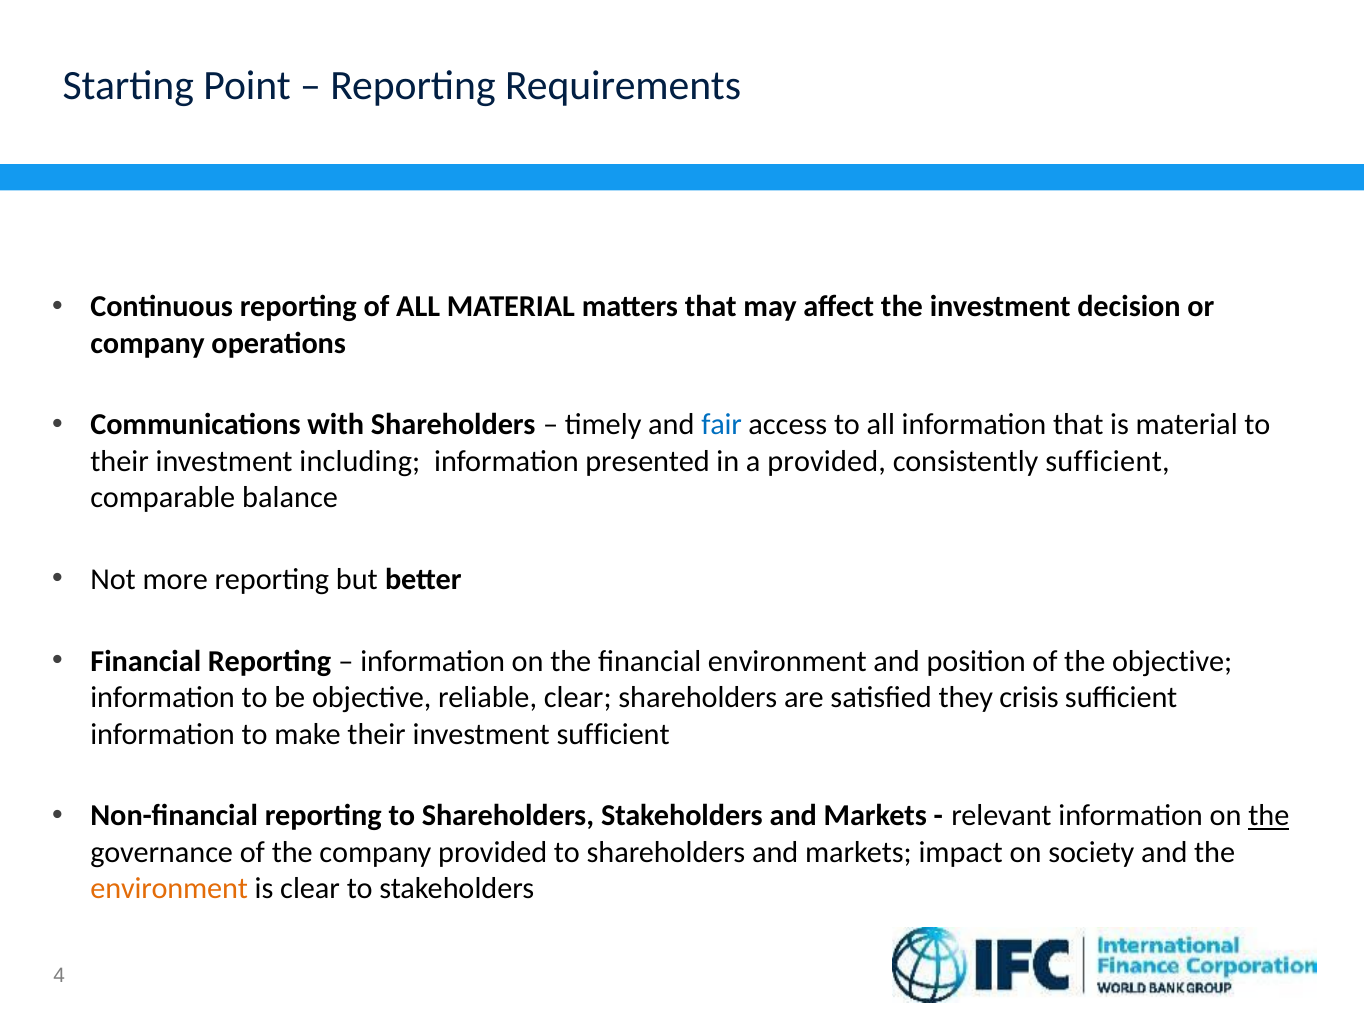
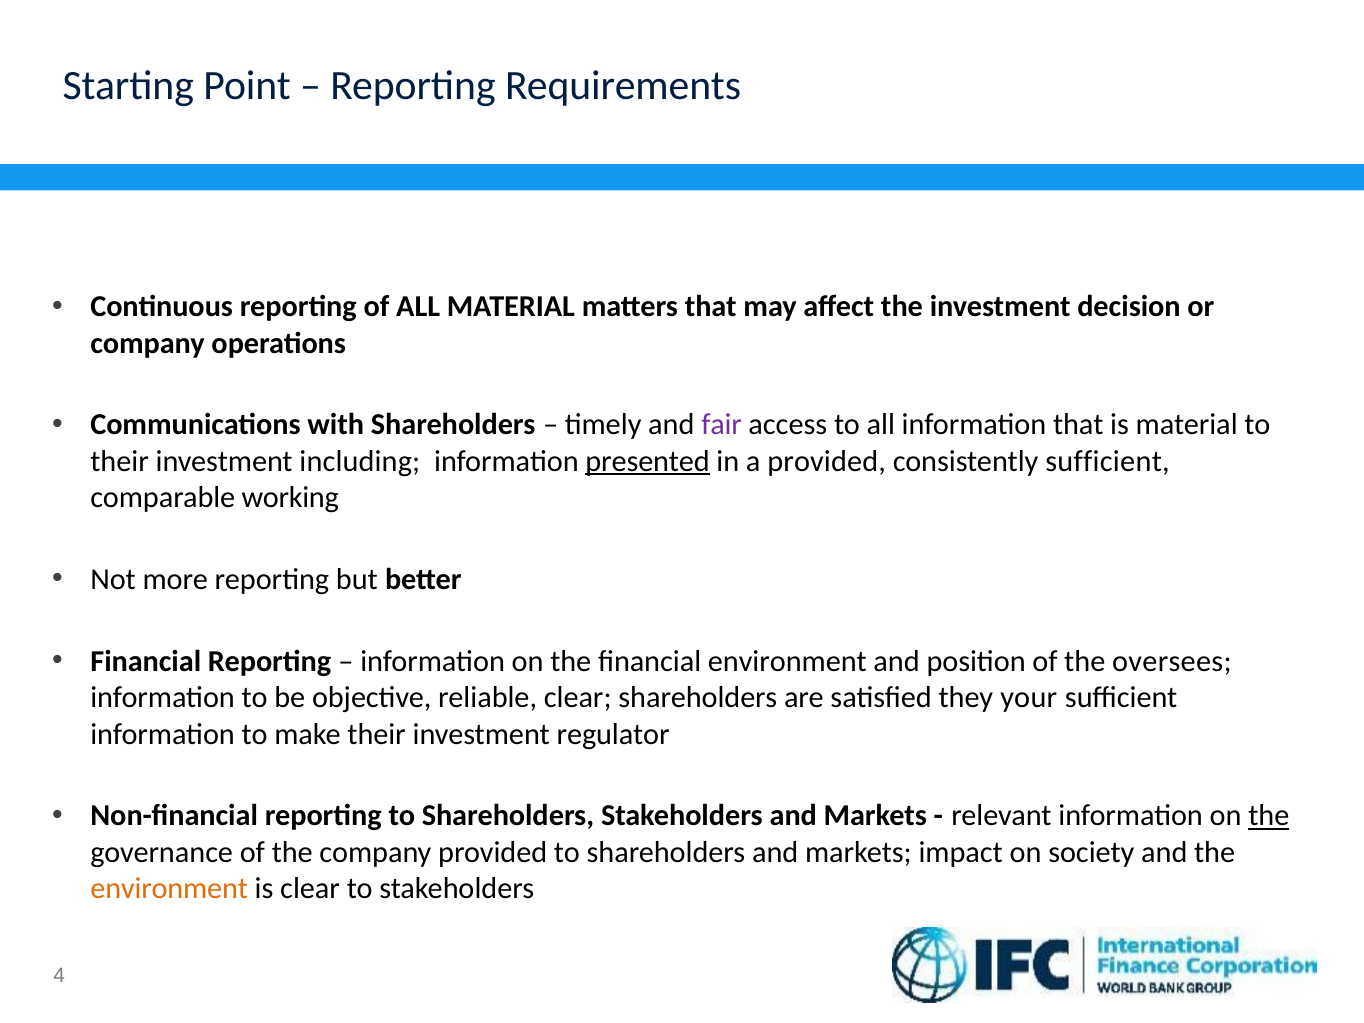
fair colour: blue -> purple
presented underline: none -> present
balance: balance -> working
the objective: objective -> oversees
crisis: crisis -> your
investment sufficient: sufficient -> regulator
